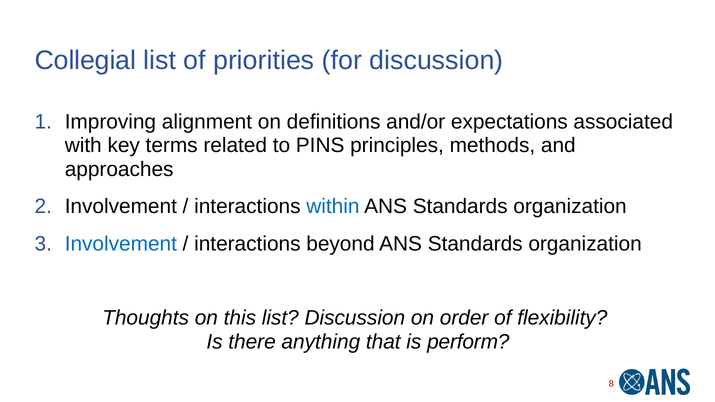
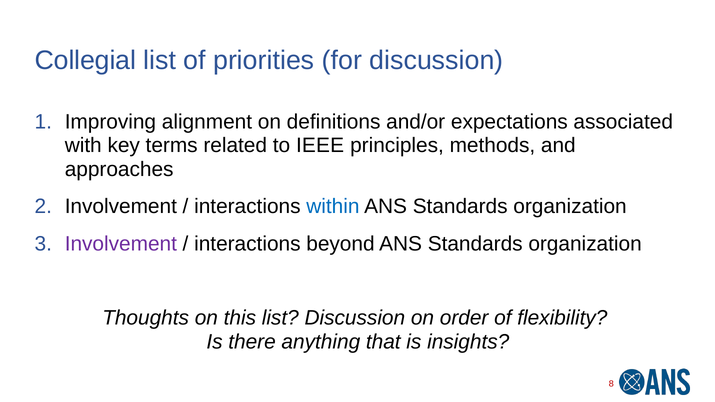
PINS: PINS -> IEEE
Involvement at (121, 244) colour: blue -> purple
perform: perform -> insights
